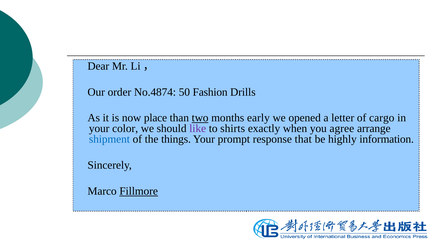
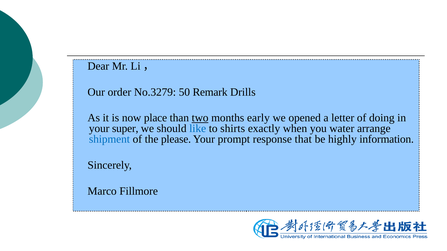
No.4874: No.4874 -> No.3279
Fashion: Fashion -> Remark
cargo: cargo -> doing
color: color -> super
like colour: purple -> blue
agree: agree -> water
things: things -> please
Fillmore underline: present -> none
